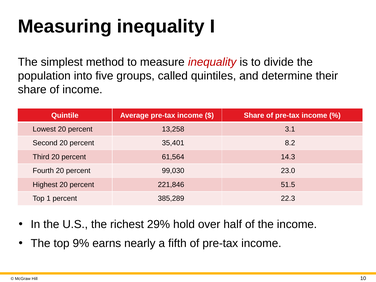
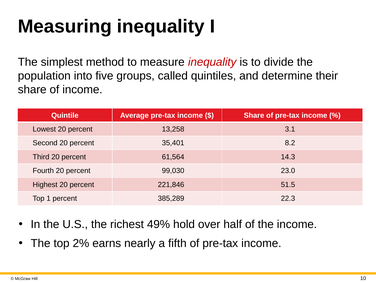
29%: 29% -> 49%
9%: 9% -> 2%
